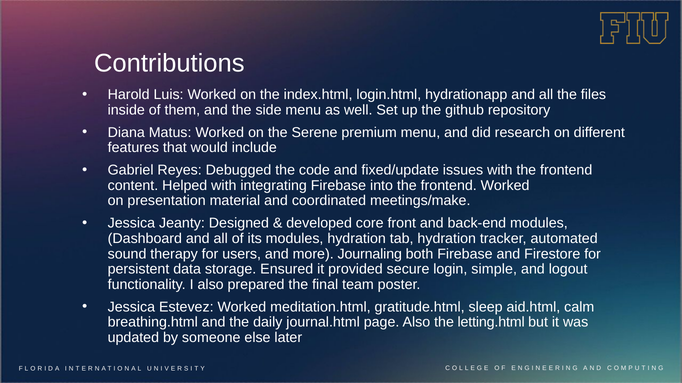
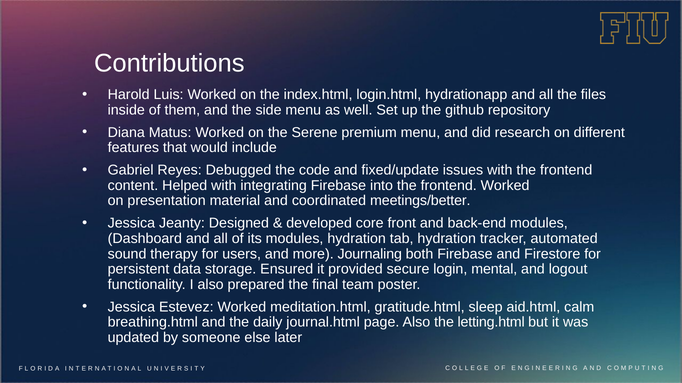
meetings/make: meetings/make -> meetings/better
simple: simple -> mental
